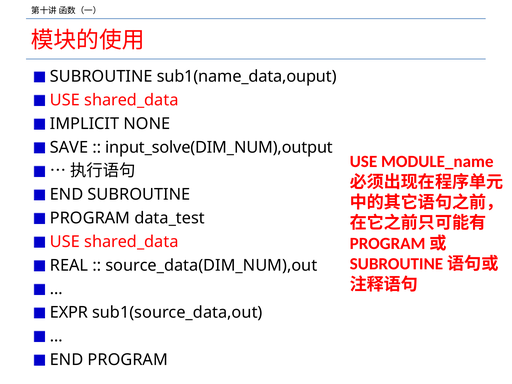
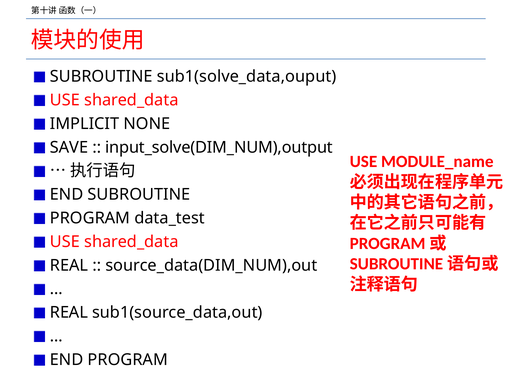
sub1(name_data,ouput: sub1(name_data,ouput -> sub1(solve_data,ouput
EXPR at (69, 313): EXPR -> REAL
